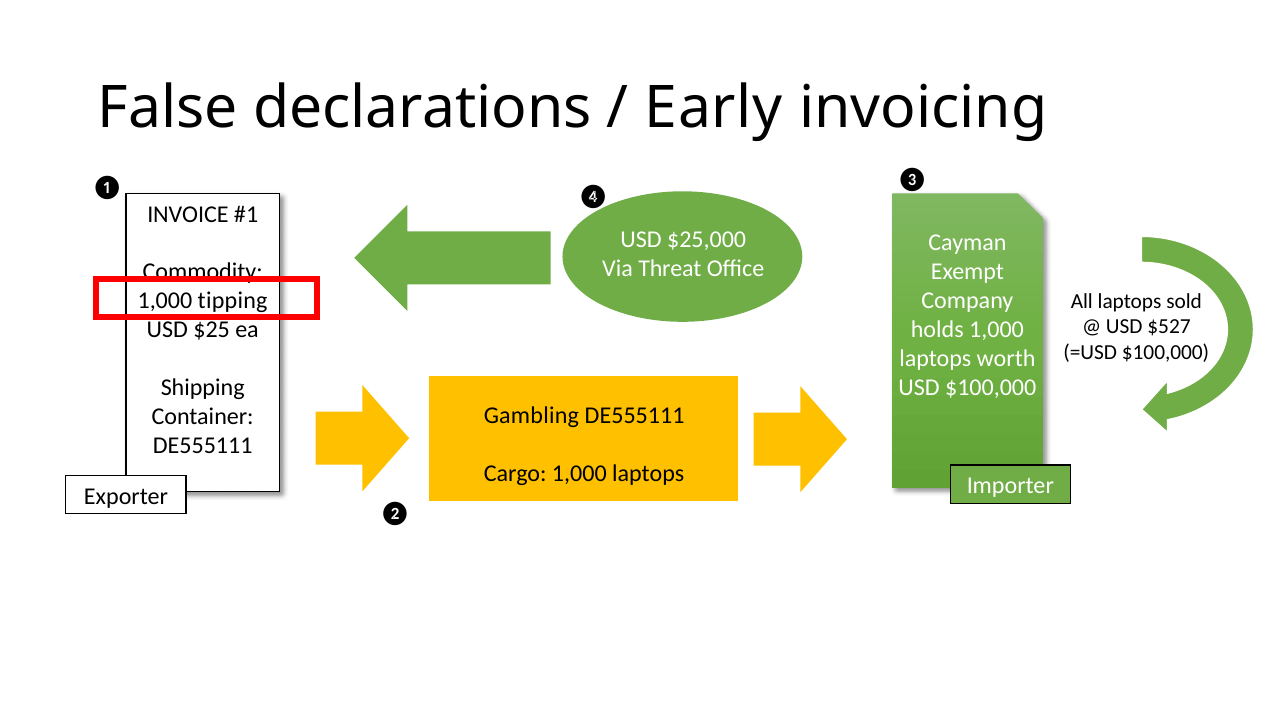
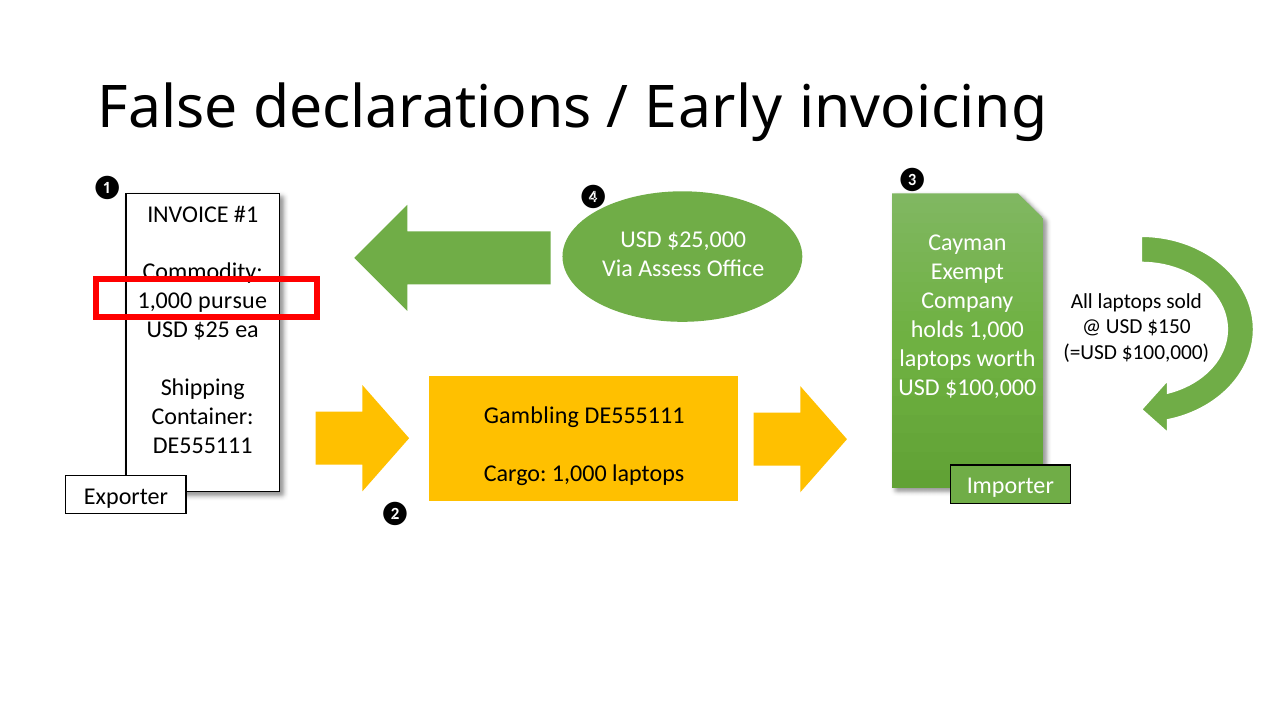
Threat: Threat -> Assess
tipping: tipping -> pursue
$527: $527 -> $150
